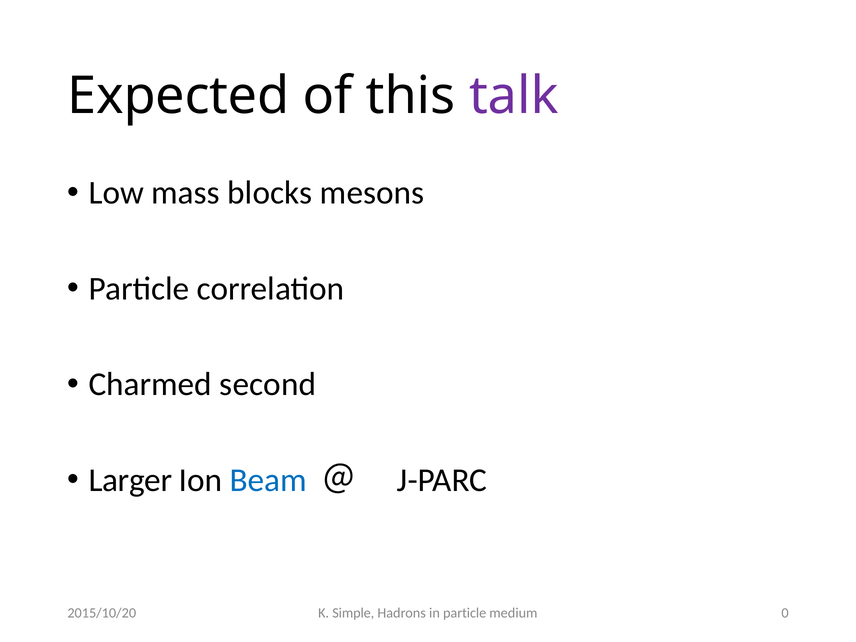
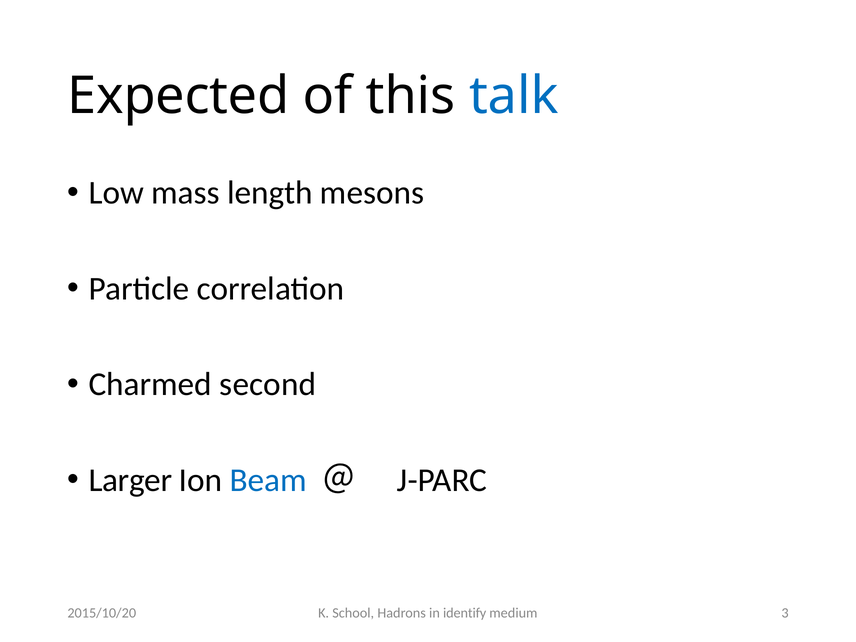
talk colour: purple -> blue
blocks: blocks -> length
Simple: Simple -> School
in particle: particle -> identify
0: 0 -> 3
